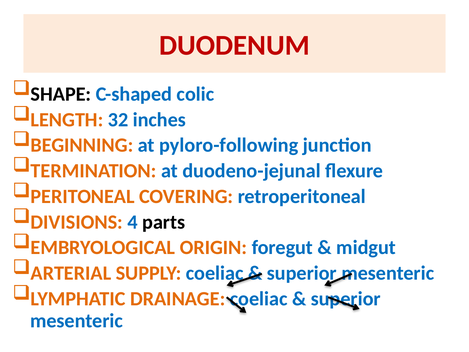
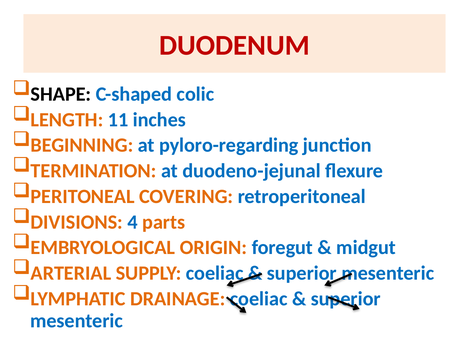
32: 32 -> 11
pyloro-following: pyloro-following -> pyloro-regarding
parts colour: black -> orange
